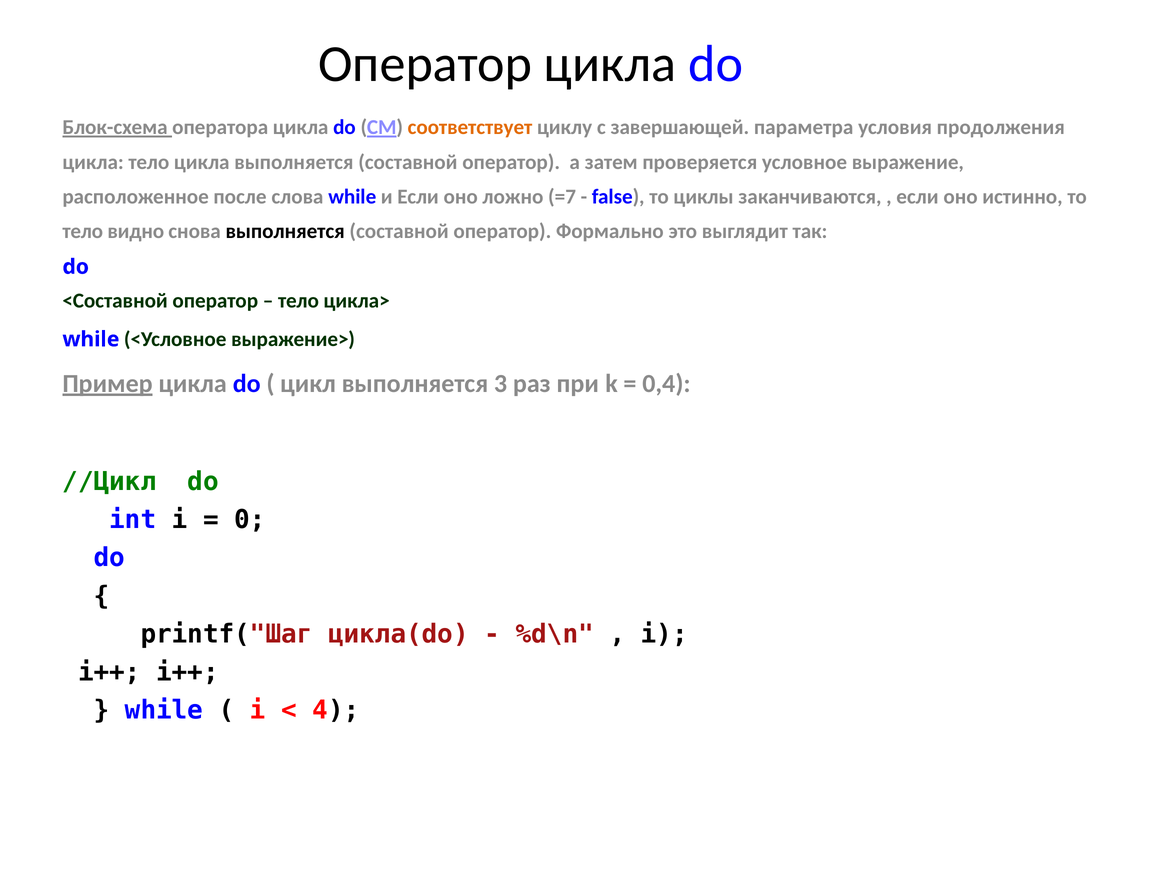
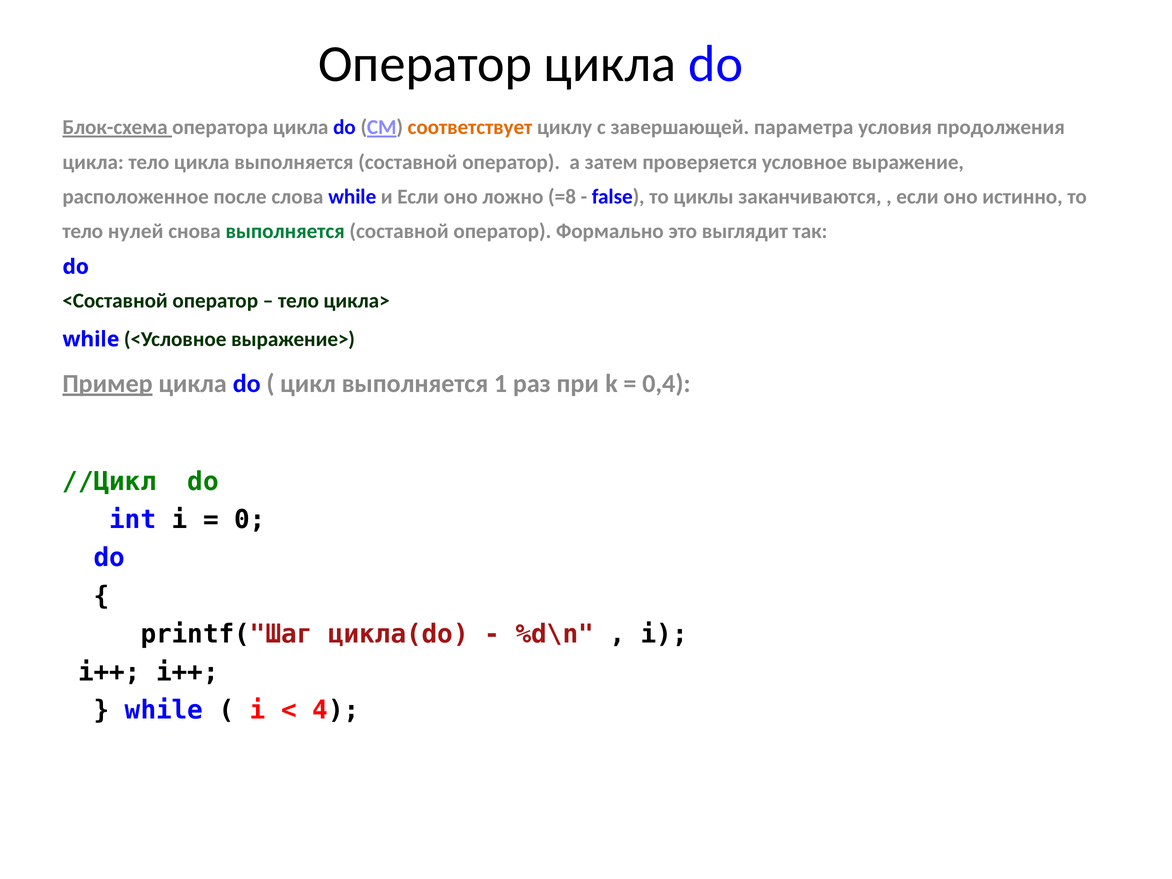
=7: =7 -> =8
видно: видно -> нулей
выполняется at (285, 231) colour: black -> green
3: 3 -> 1
